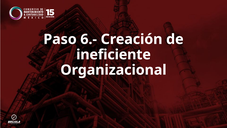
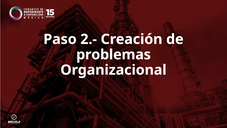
6.-: 6.- -> 2.-
ineficiente: ineficiente -> problemas
